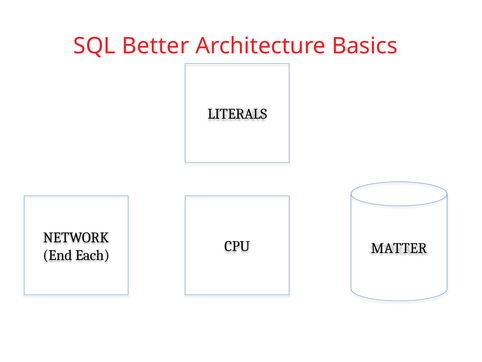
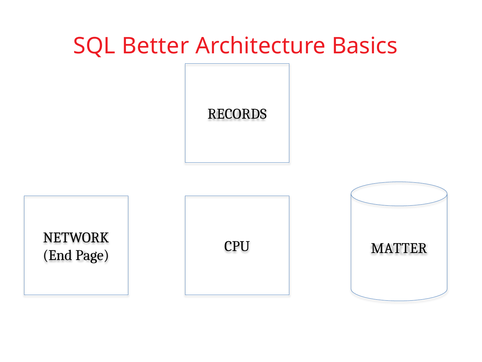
LITERALS: LITERALS -> RECORDS
Each: Each -> Page
